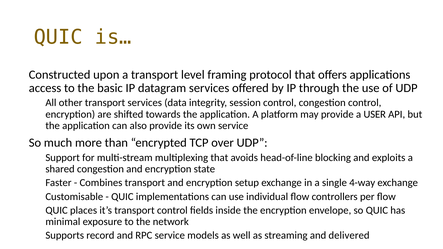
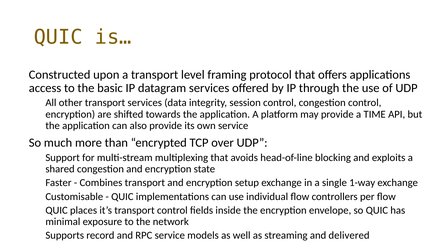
USER: USER -> TIME
4-way: 4-way -> 1-way
